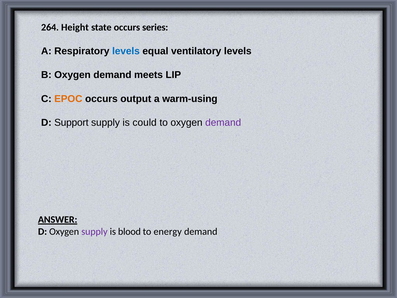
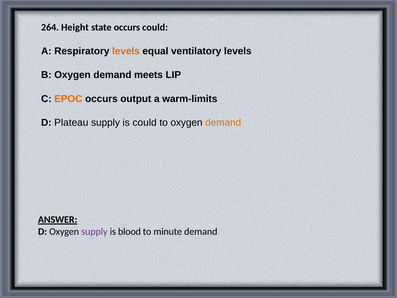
occurs series: series -> could
levels at (126, 51) colour: blue -> orange
warm-using: warm-using -> warm-limits
Support: Support -> Plateau
demand at (223, 122) colour: purple -> orange
energy: energy -> minute
